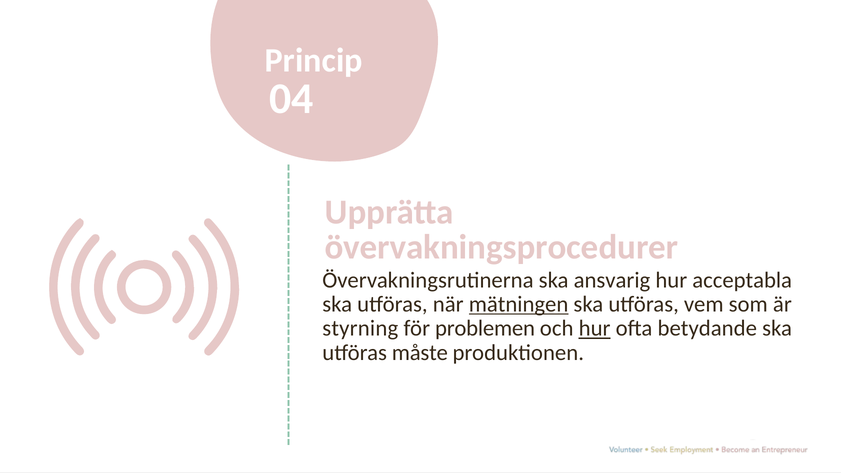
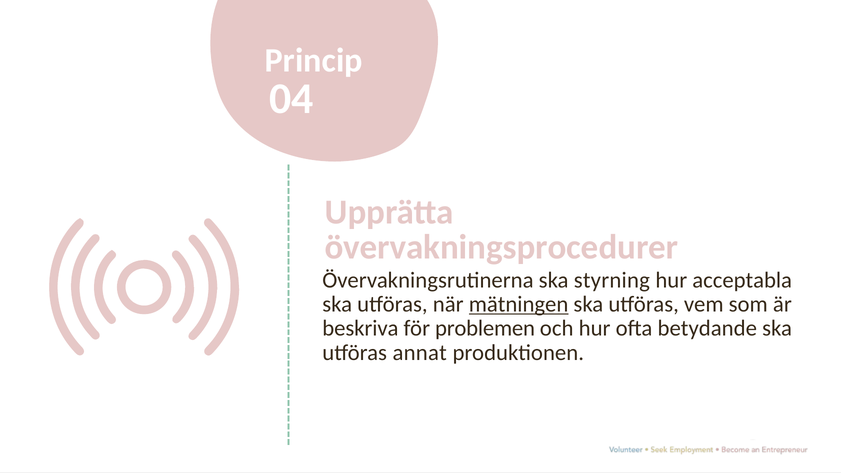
ansvarig: ansvarig -> styrning
styrning: styrning -> beskriva
hur at (595, 328) underline: present -> none
måste: måste -> annat
